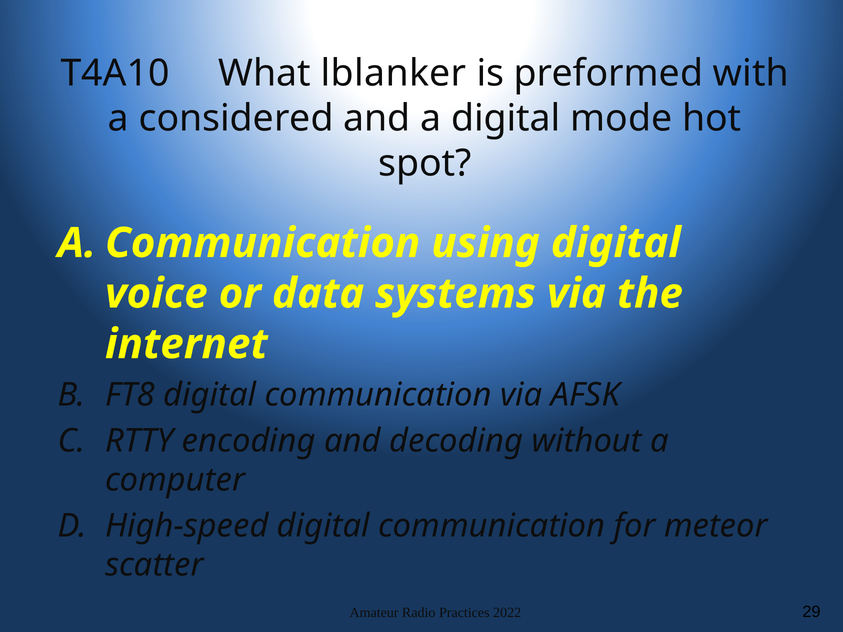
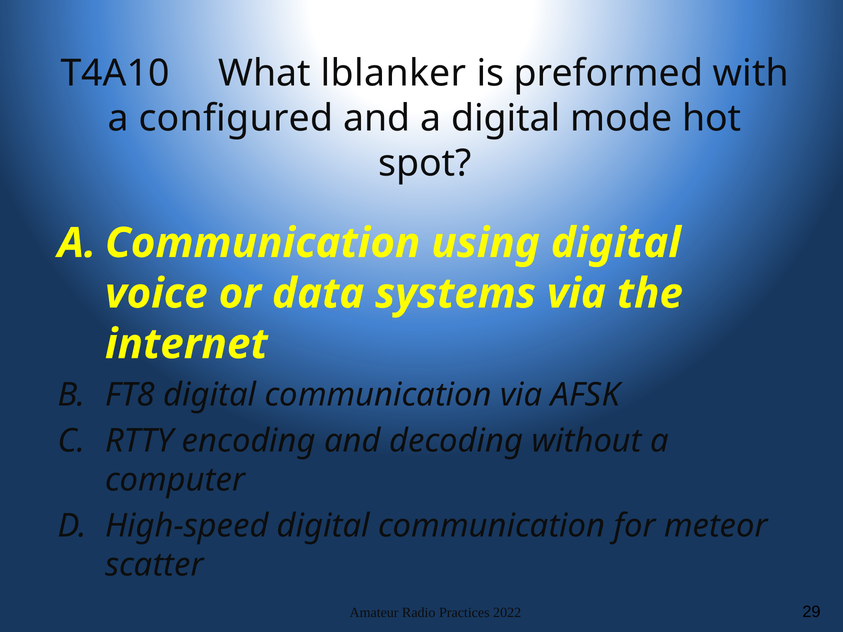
considered: considered -> configured
